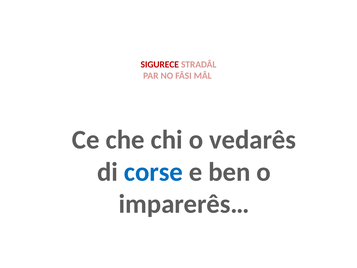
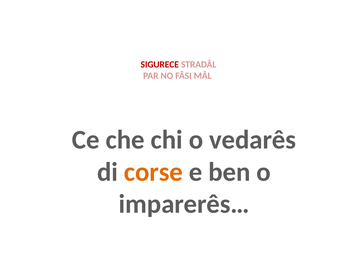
corse colour: blue -> orange
